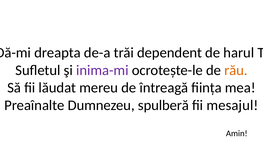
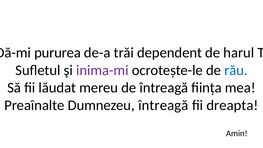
dreapta: dreapta -> pururea
rău colour: orange -> blue
Dumnezeu spulberă: spulberă -> întreagă
mesajul: mesajul -> dreapta
